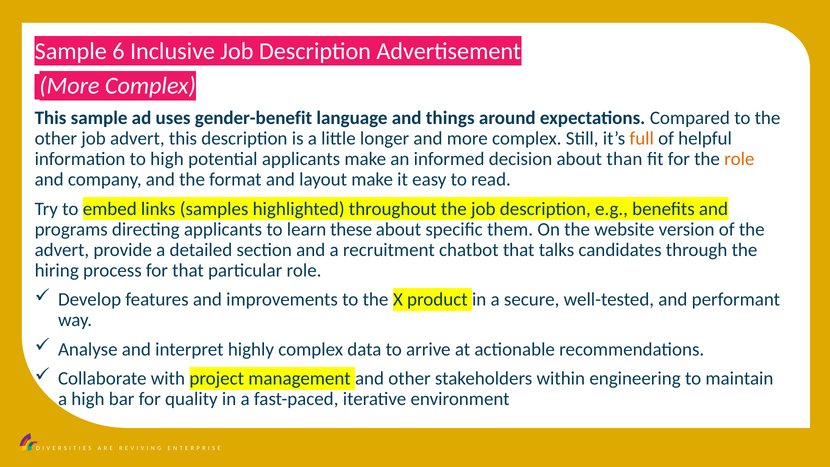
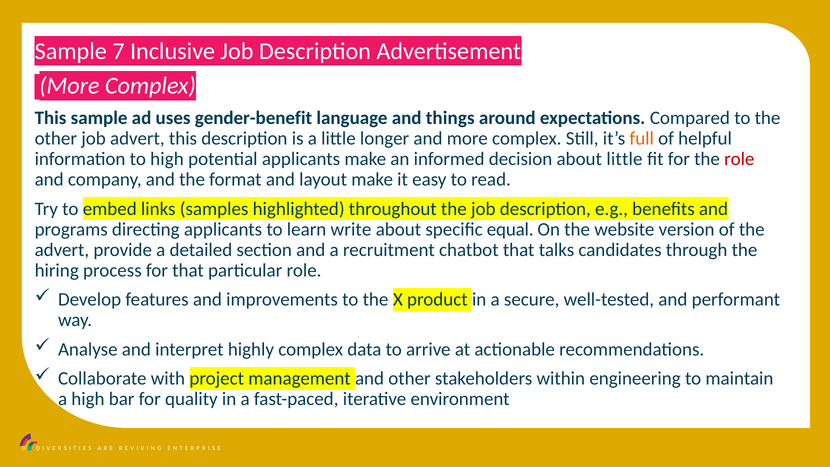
6: 6 -> 7
about than: than -> little
role at (739, 159) colour: orange -> red
these: these -> write
them: them -> equal
